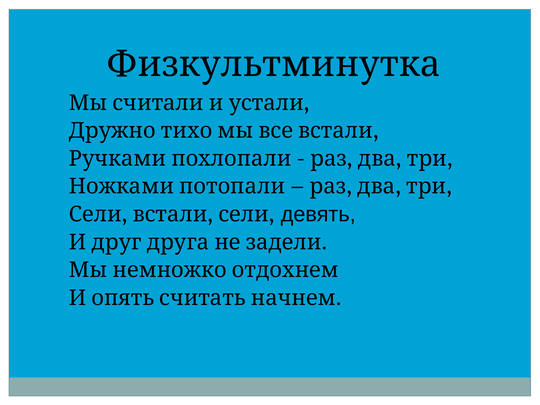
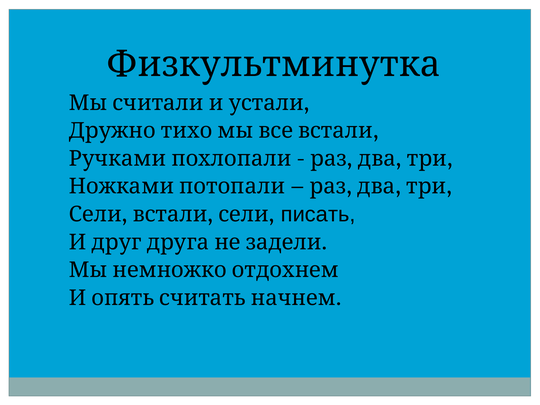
девять: девять -> писать
